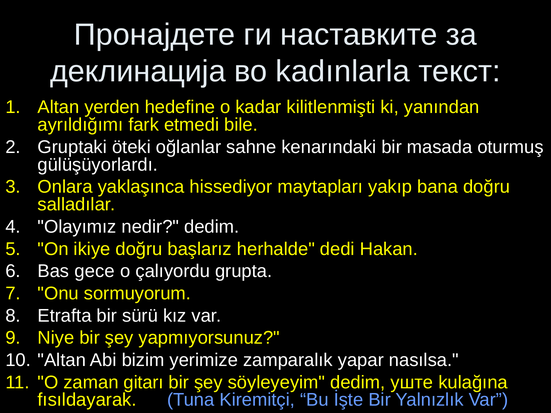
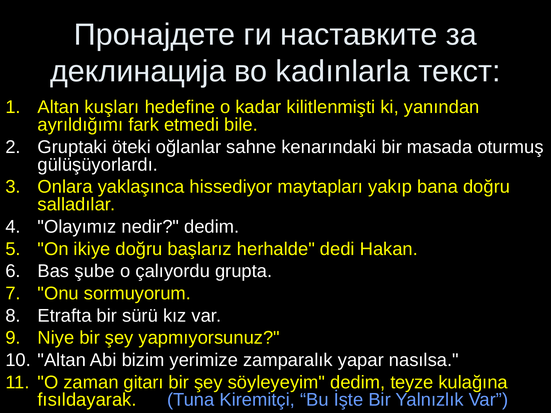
yerden: yerden -> kuşları
gece: gece -> şube
уште: уште -> teyze
